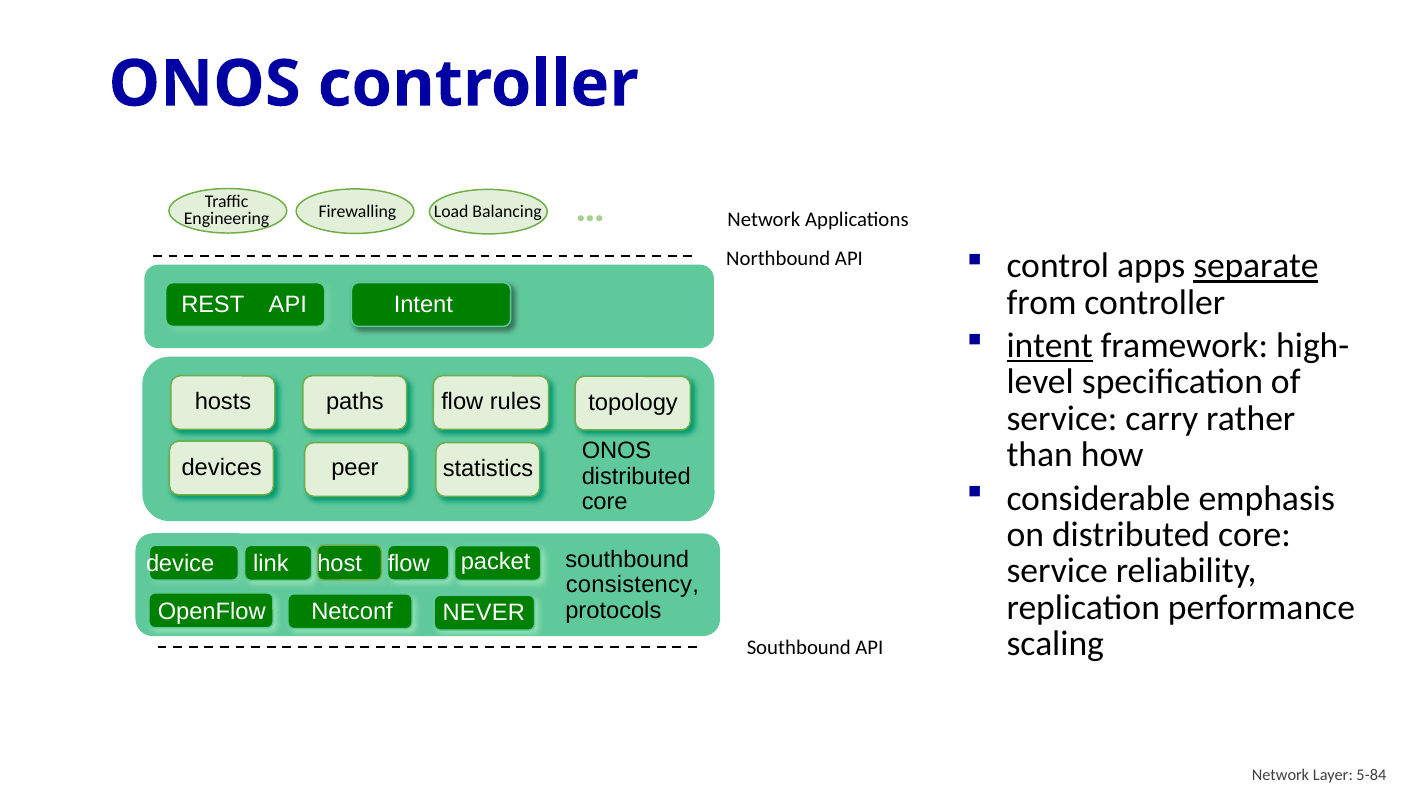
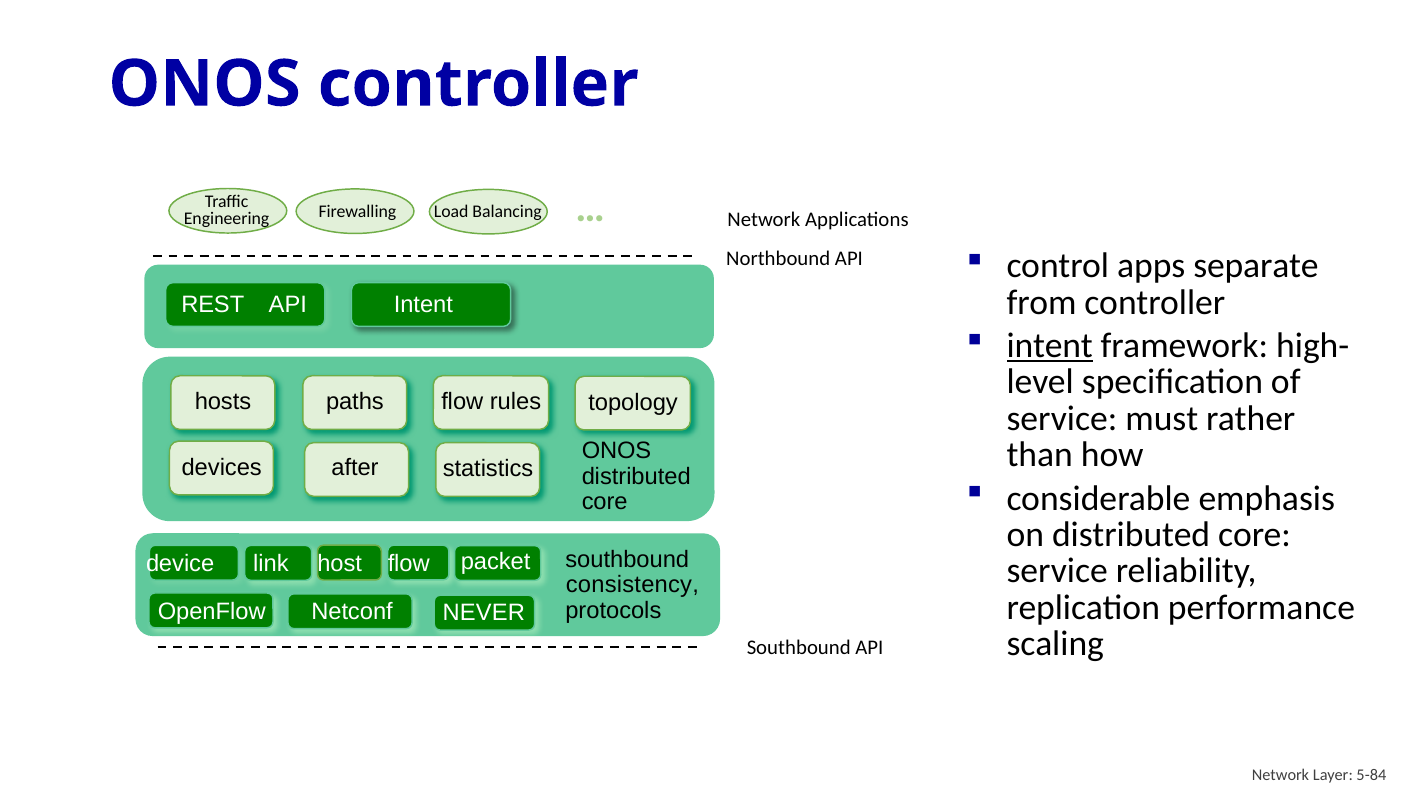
separate underline: present -> none
carry: carry -> must
peer: peer -> after
